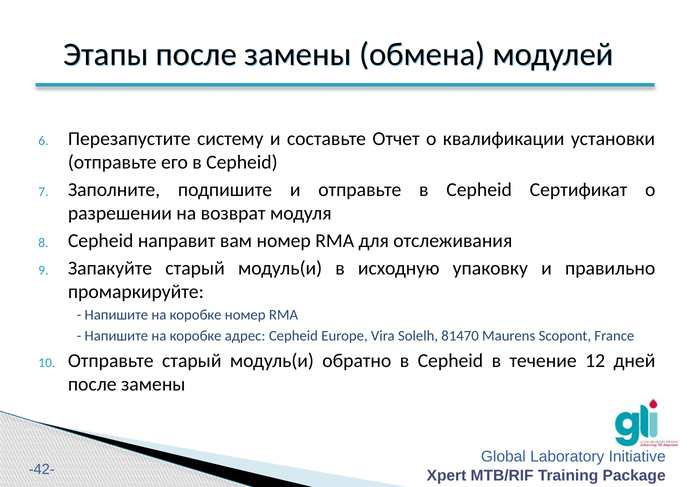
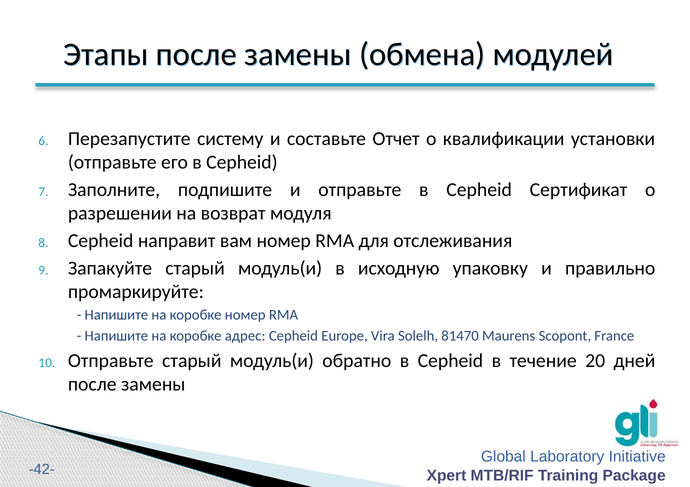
12: 12 -> 20
